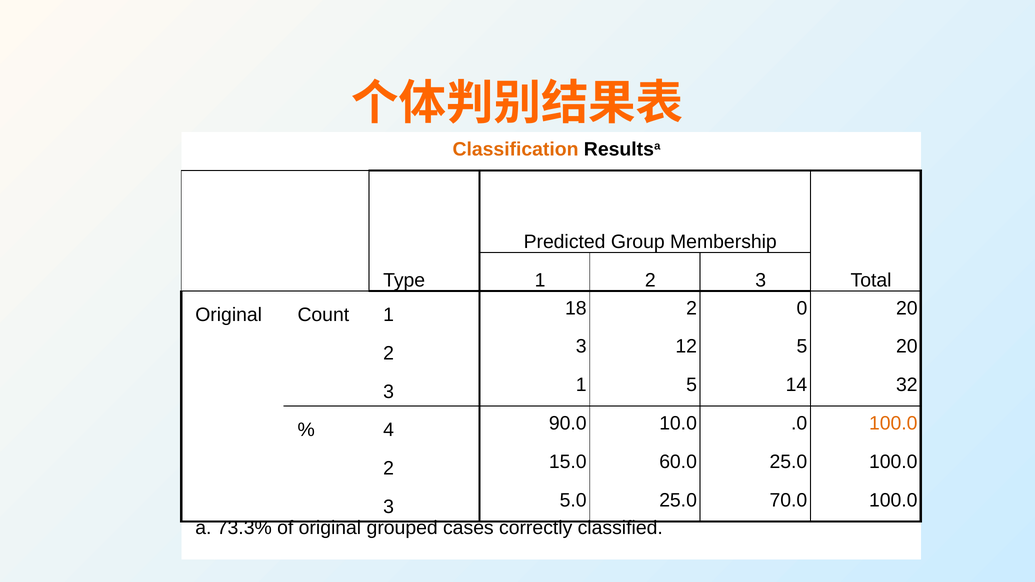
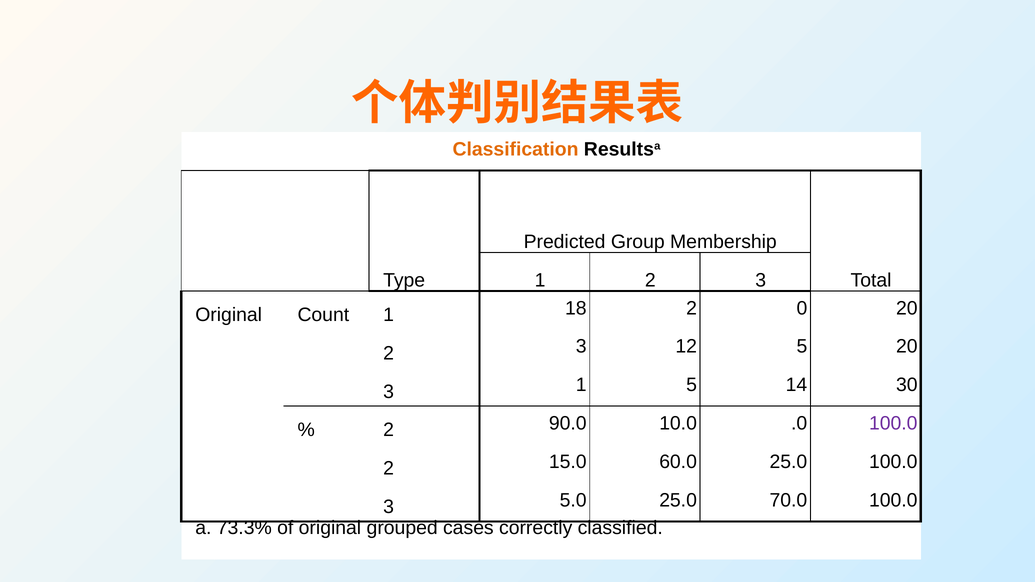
32: 32 -> 30
4 at (389, 430): 4 -> 2
100.0 at (893, 424) colour: orange -> purple
